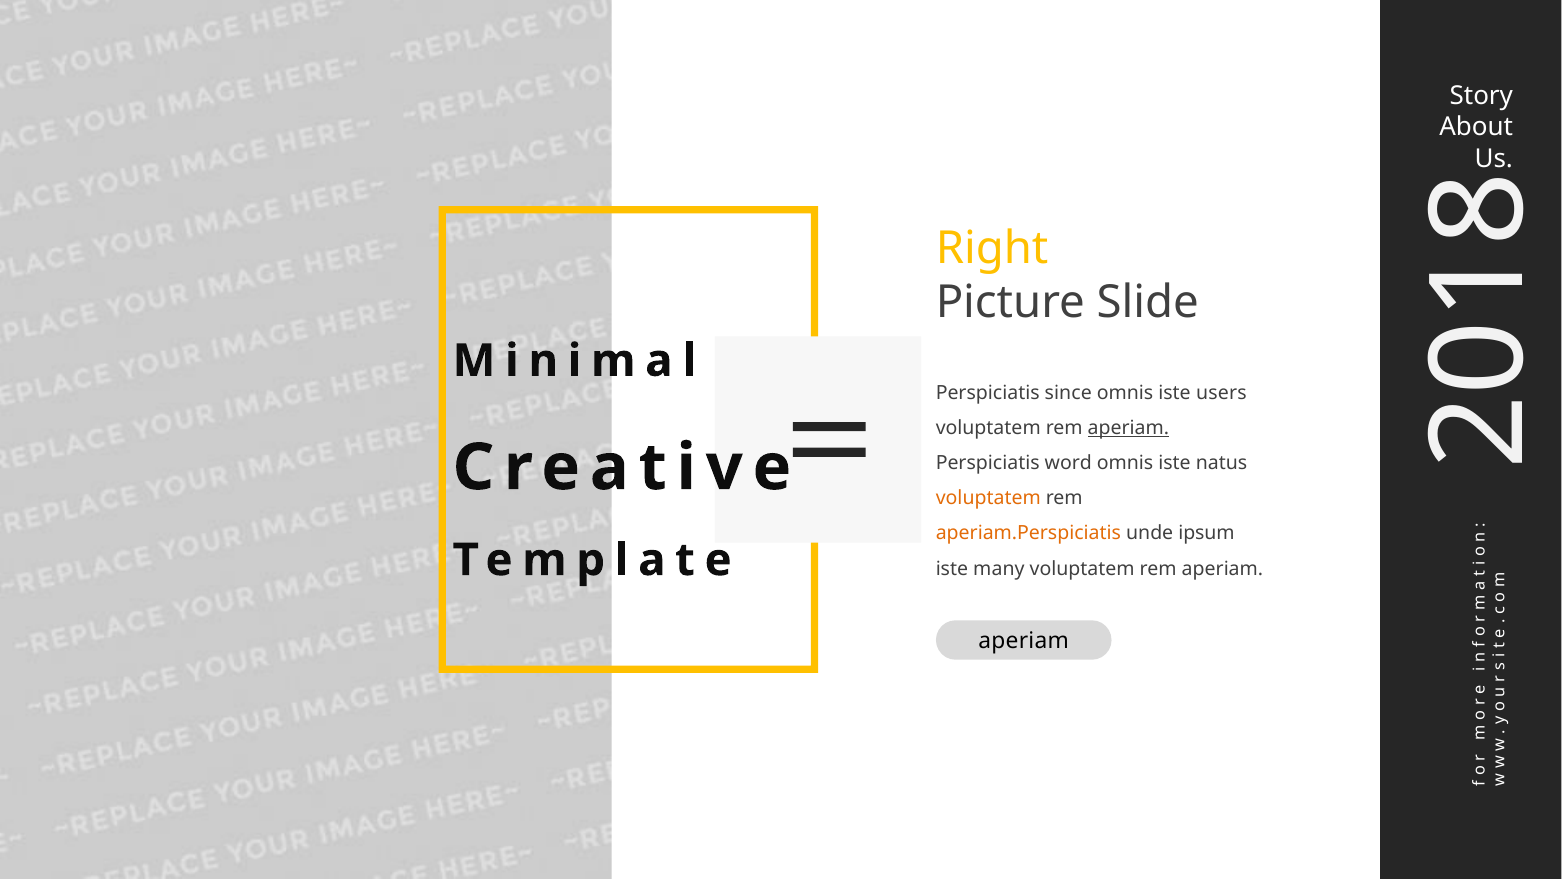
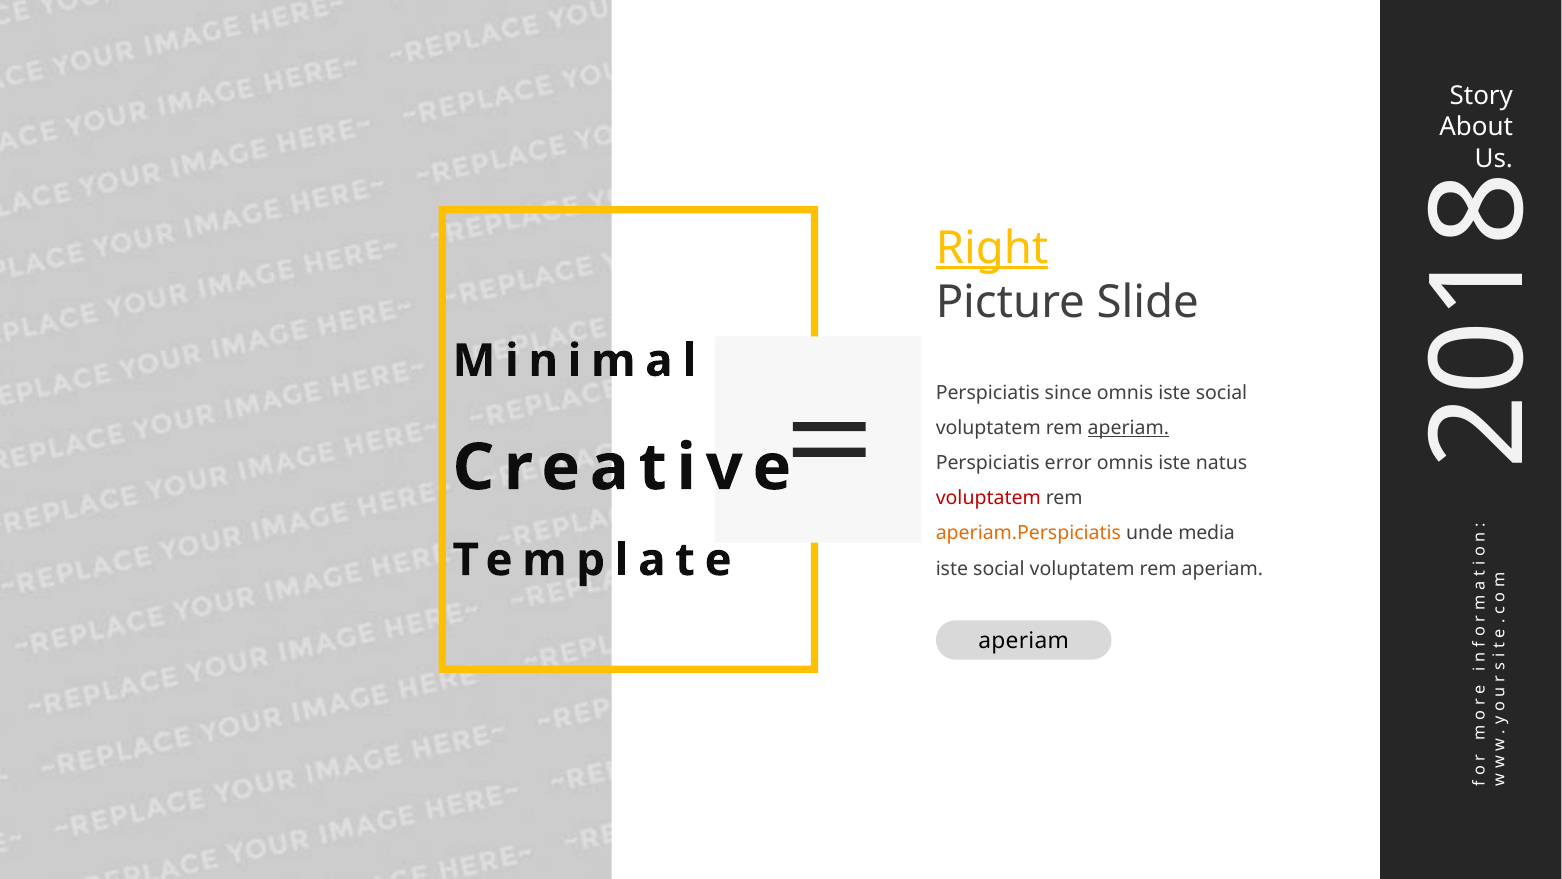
Right underline: none -> present
omnis iste users: users -> social
word: word -> error
voluptatem at (988, 498) colour: orange -> red
ipsum: ipsum -> media
many at (999, 568): many -> social
